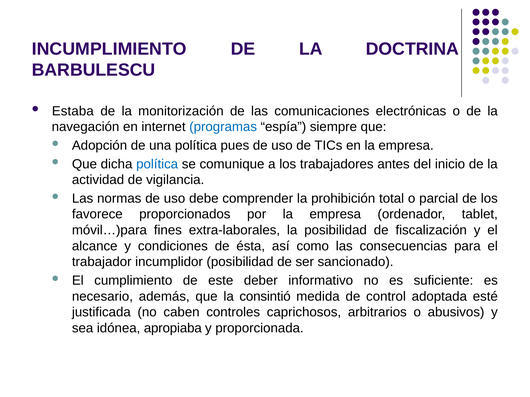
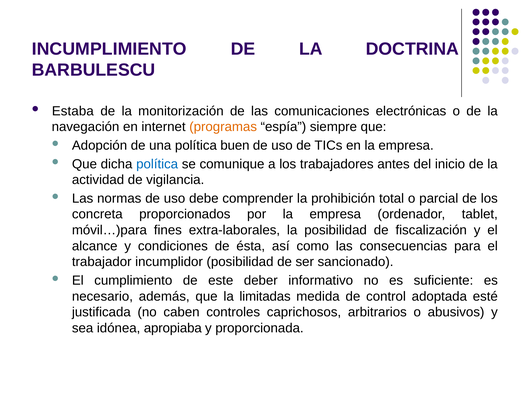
programas colour: blue -> orange
pues: pues -> buen
favorece: favorece -> concreta
consintió: consintió -> limitadas
